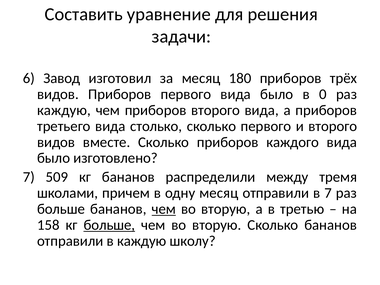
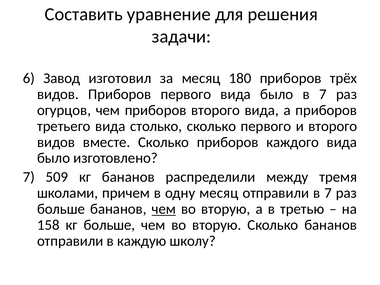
было в 0: 0 -> 7
каждую at (64, 110): каждую -> огурцов
больше at (109, 225) underline: present -> none
